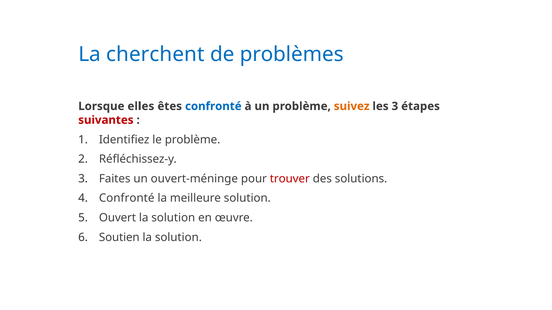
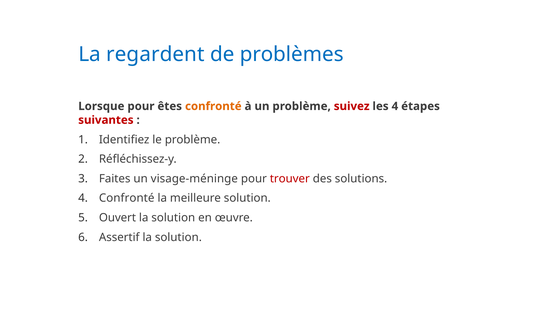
cherchent: cherchent -> regardent
Lorsque elles: elles -> pour
confronté at (213, 106) colour: blue -> orange
suivez colour: orange -> red
les 3: 3 -> 4
ouvert-méninge: ouvert-méninge -> visage-méninge
Soutien: Soutien -> Assertif
